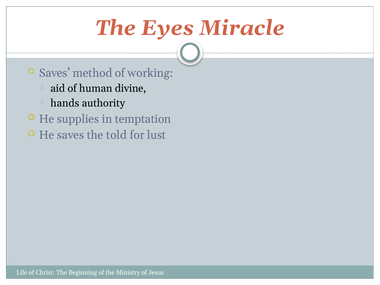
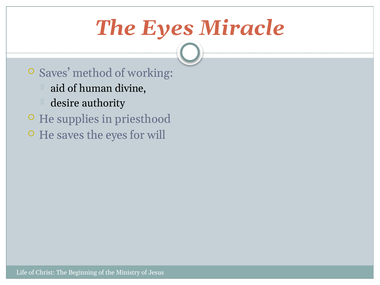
hands: hands -> desire
temptation: temptation -> priesthood
saves the told: told -> eyes
lust: lust -> will
